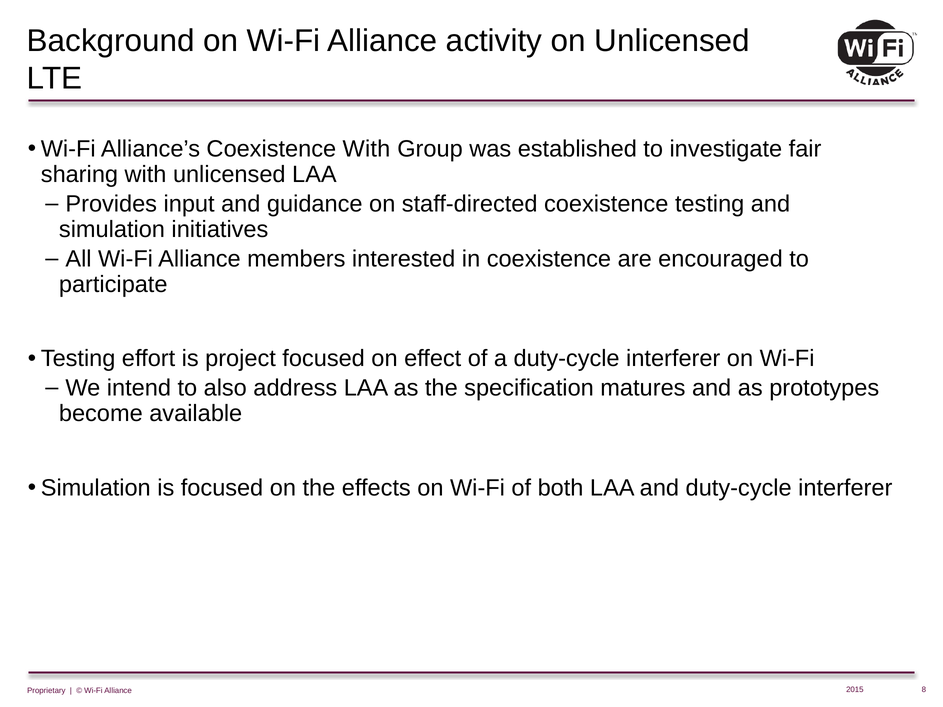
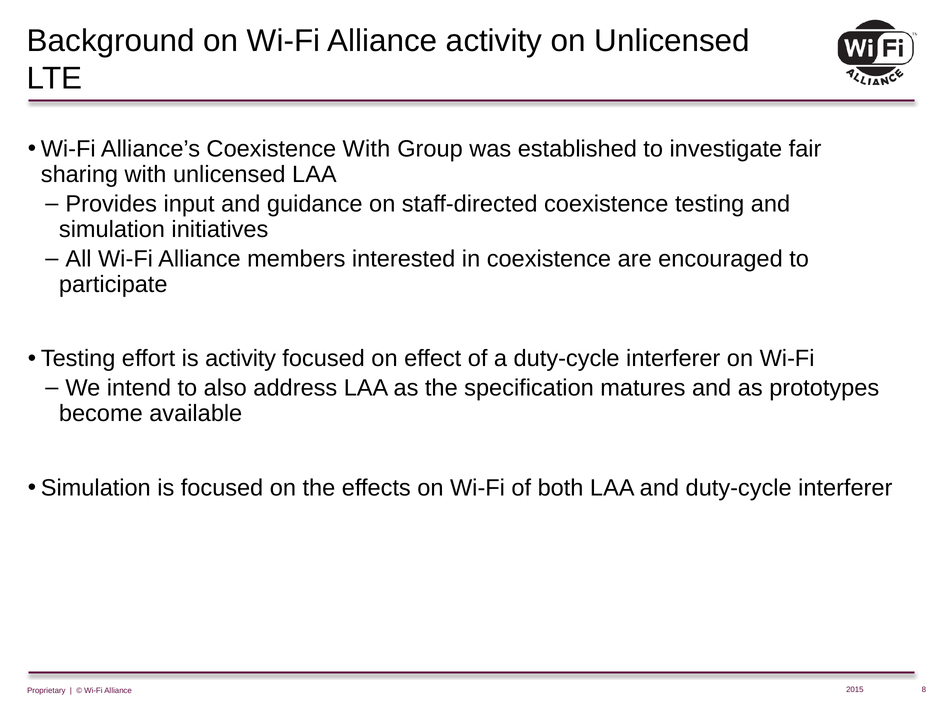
is project: project -> activity
